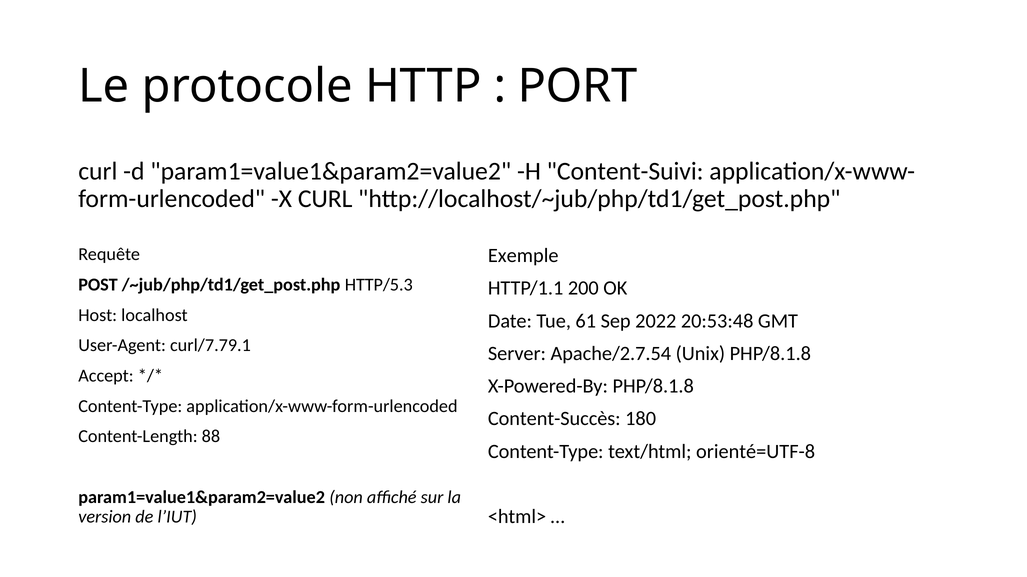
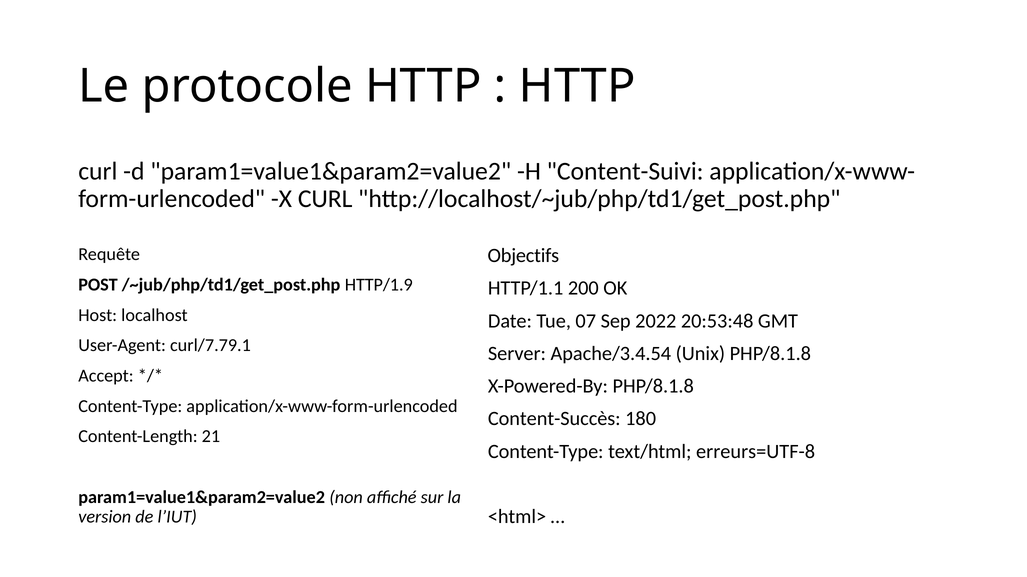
PORT at (578, 86): PORT -> HTTP
Exemple: Exemple -> Objectifs
HTTP/5.3: HTTP/5.3 -> HTTP/1.9
61: 61 -> 07
Apache/2.7.54: Apache/2.7.54 -> Apache/3.4.54
88: 88 -> 21
orienté=UTF-8: orienté=UTF-8 -> erreurs=UTF-8
